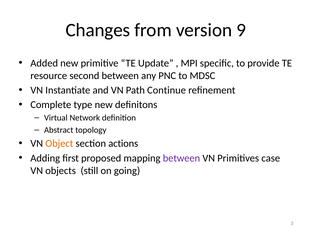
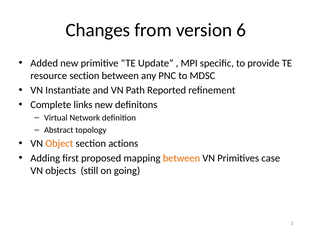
9: 9 -> 6
resource second: second -> section
Continue: Continue -> Reported
type: type -> links
between at (181, 158) colour: purple -> orange
